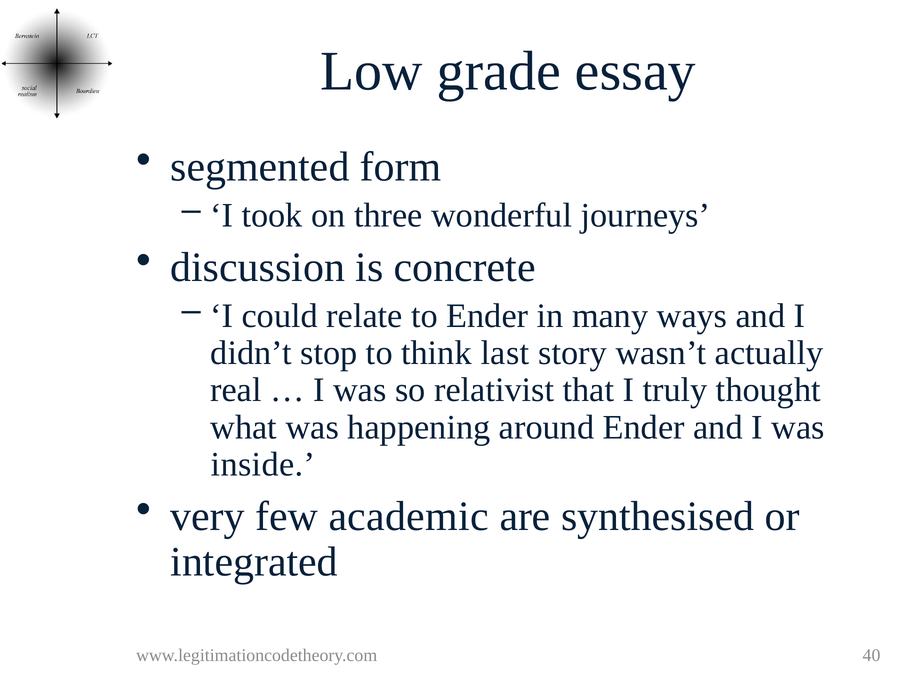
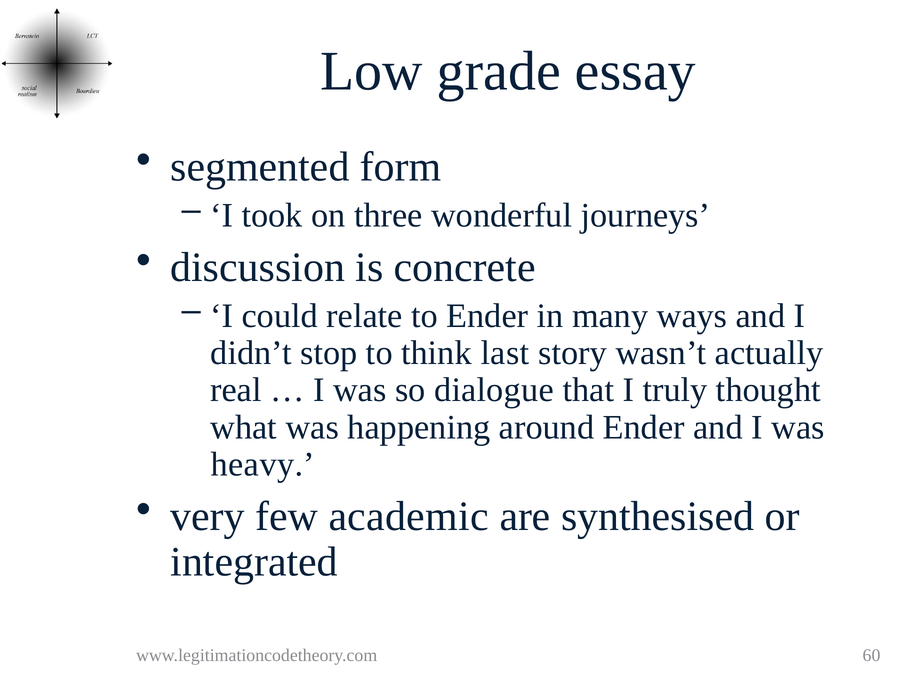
relativist: relativist -> dialogue
inside: inside -> heavy
40: 40 -> 60
